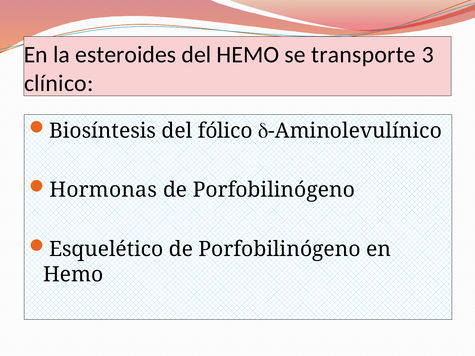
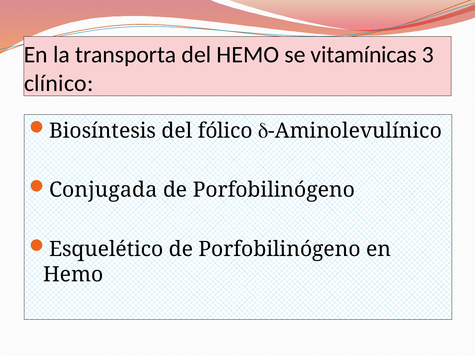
esteroides: esteroides -> transporta
transporte: transporte -> vitamínicas
Hormonas: Hormonas -> Conjugada
